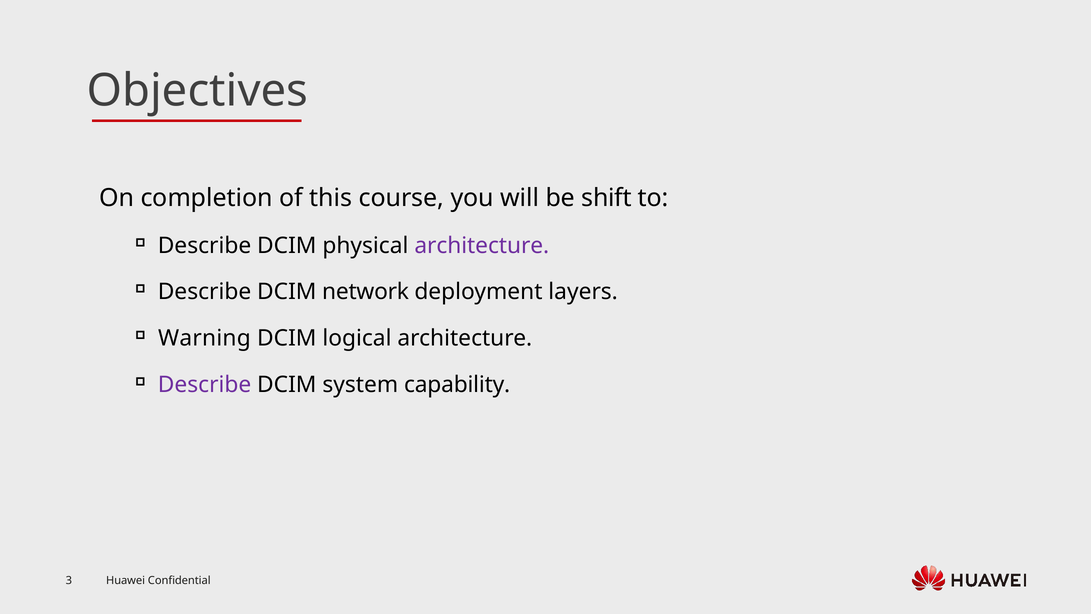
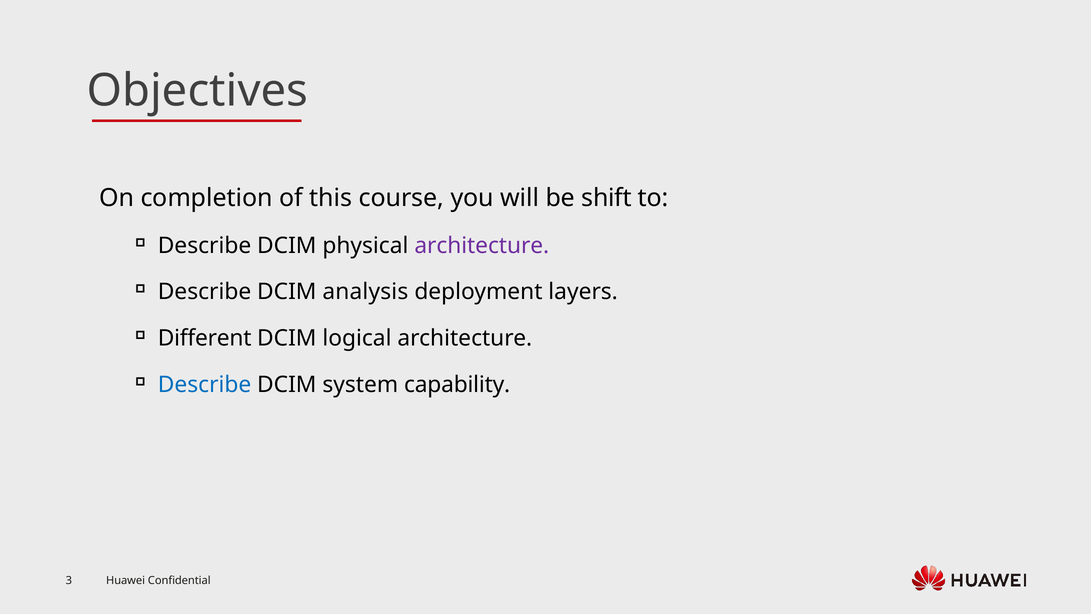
network: network -> analysis
Warning: Warning -> Different
Describe at (205, 384) colour: purple -> blue
